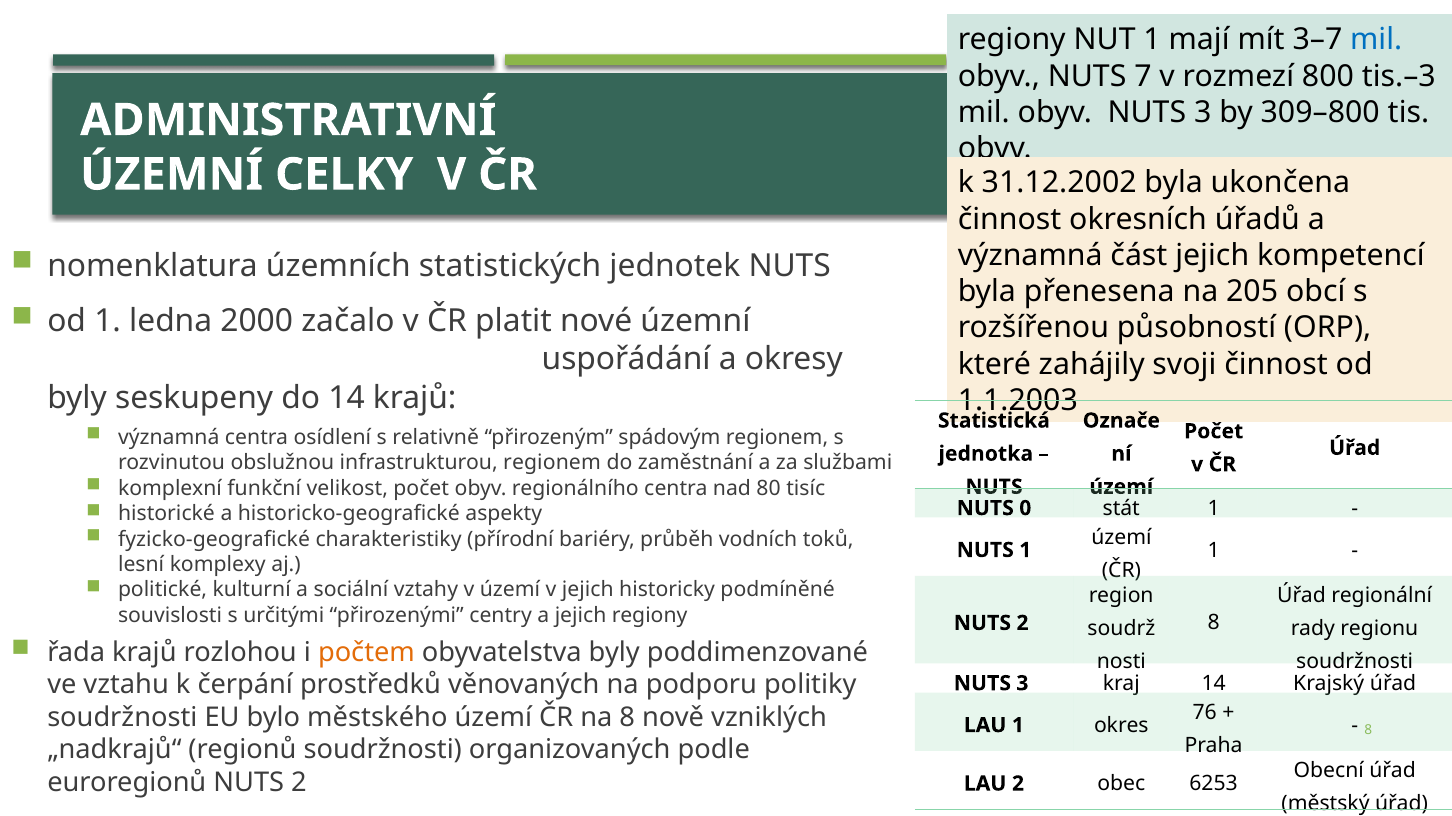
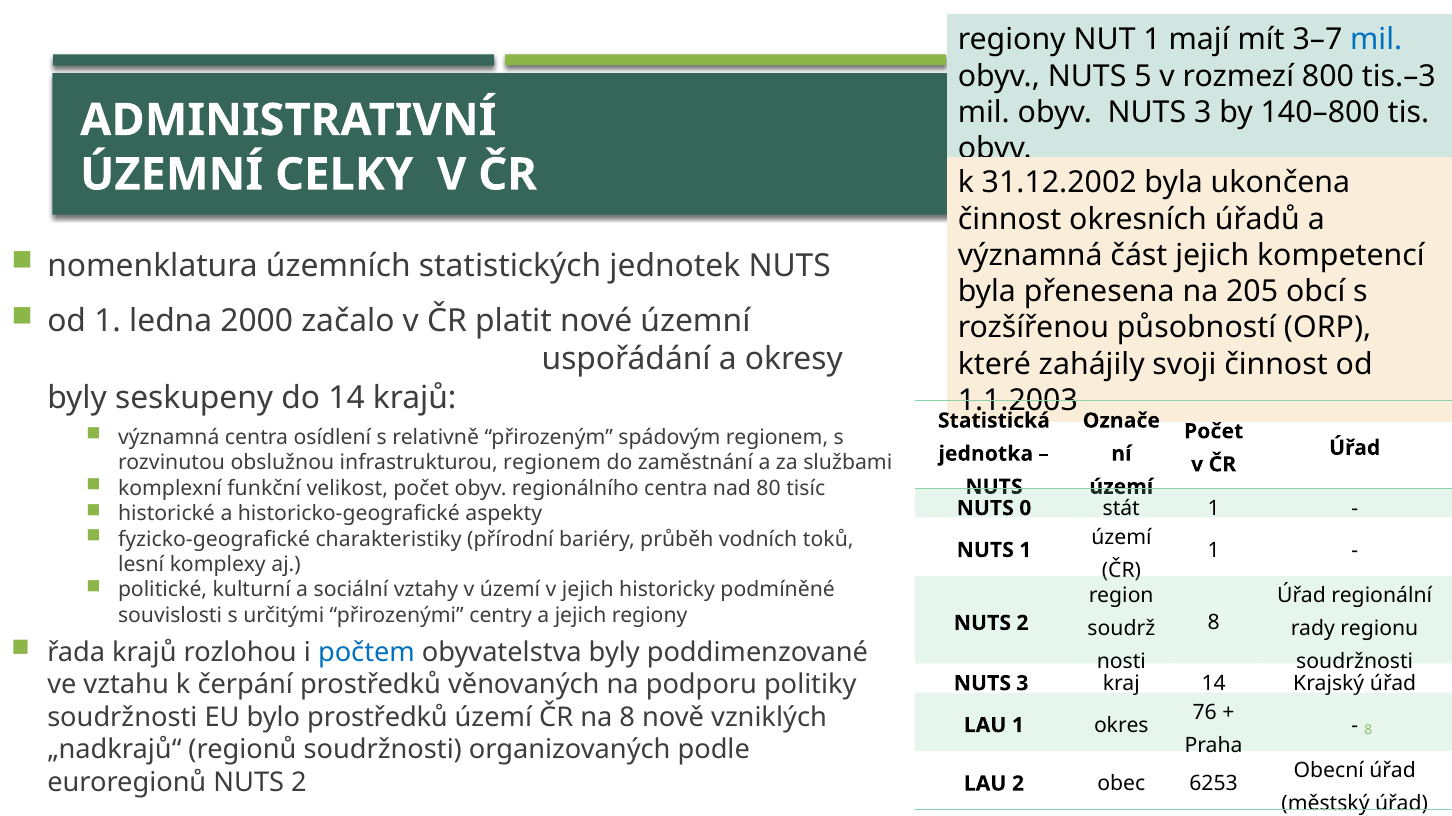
7: 7 -> 5
309–800: 309–800 -> 140–800
počtem colour: orange -> blue
bylo městského: městského -> prostředků
